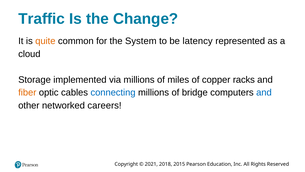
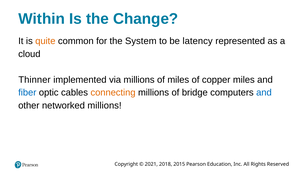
Traffic: Traffic -> Within
Storage: Storage -> Thinner
copper racks: racks -> miles
fiber colour: orange -> blue
connecting colour: blue -> orange
networked careers: careers -> millions
